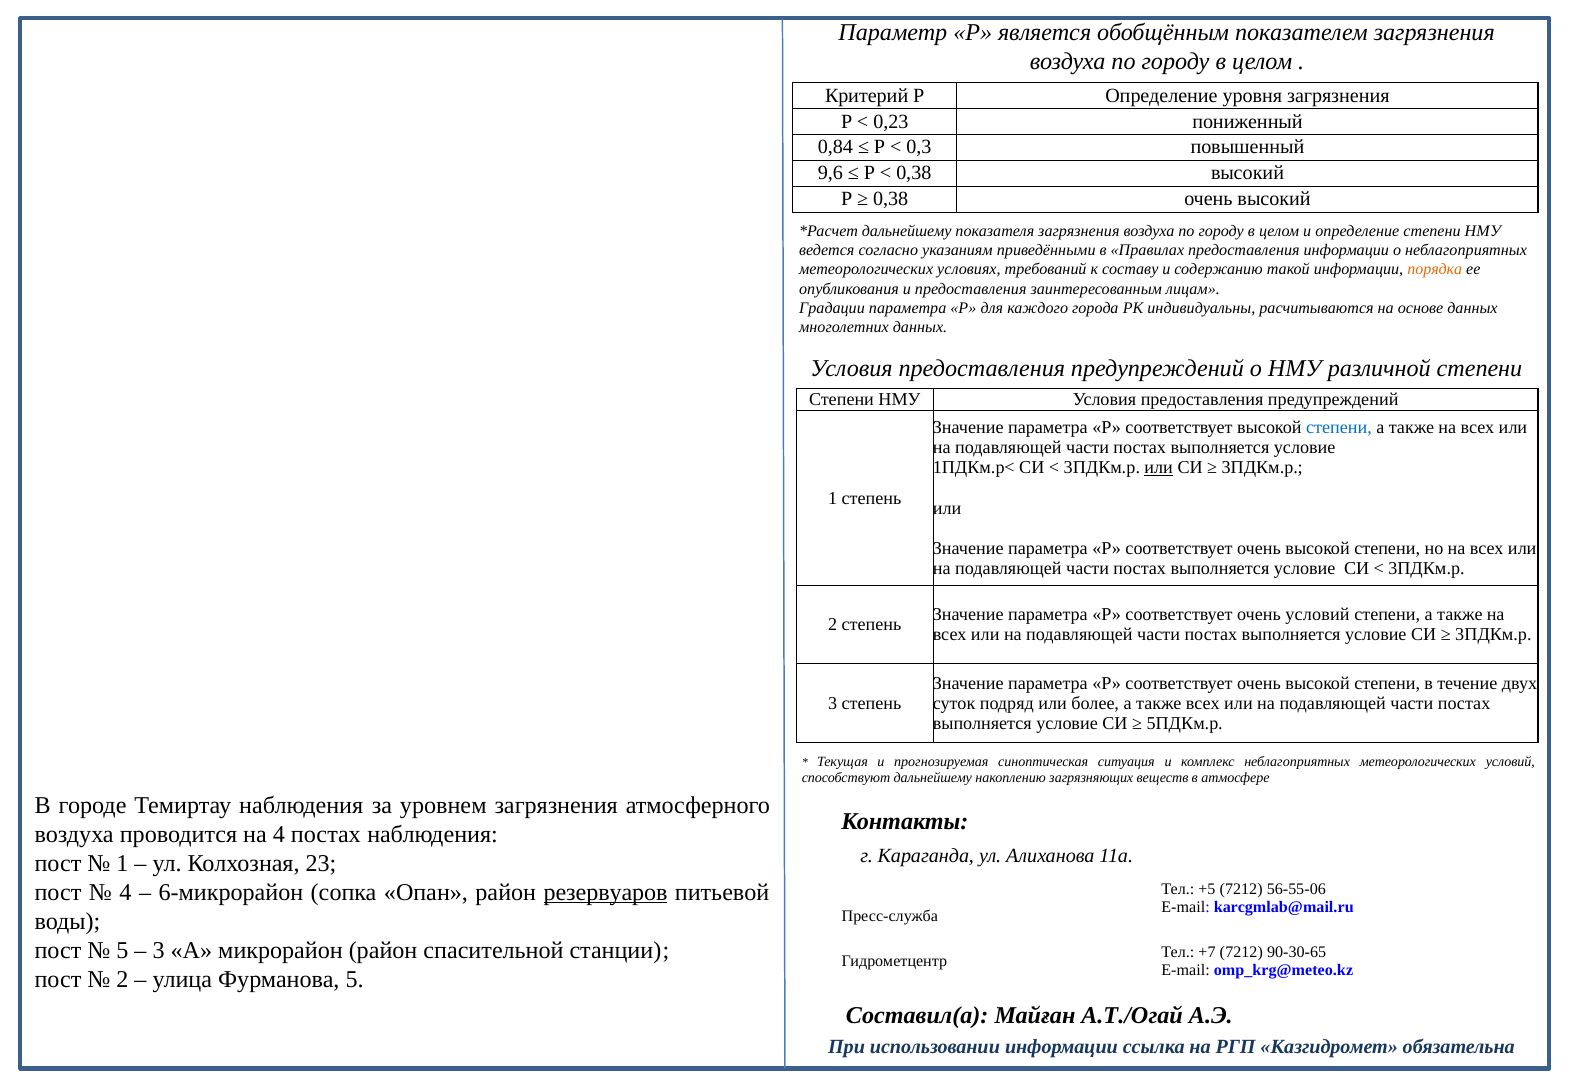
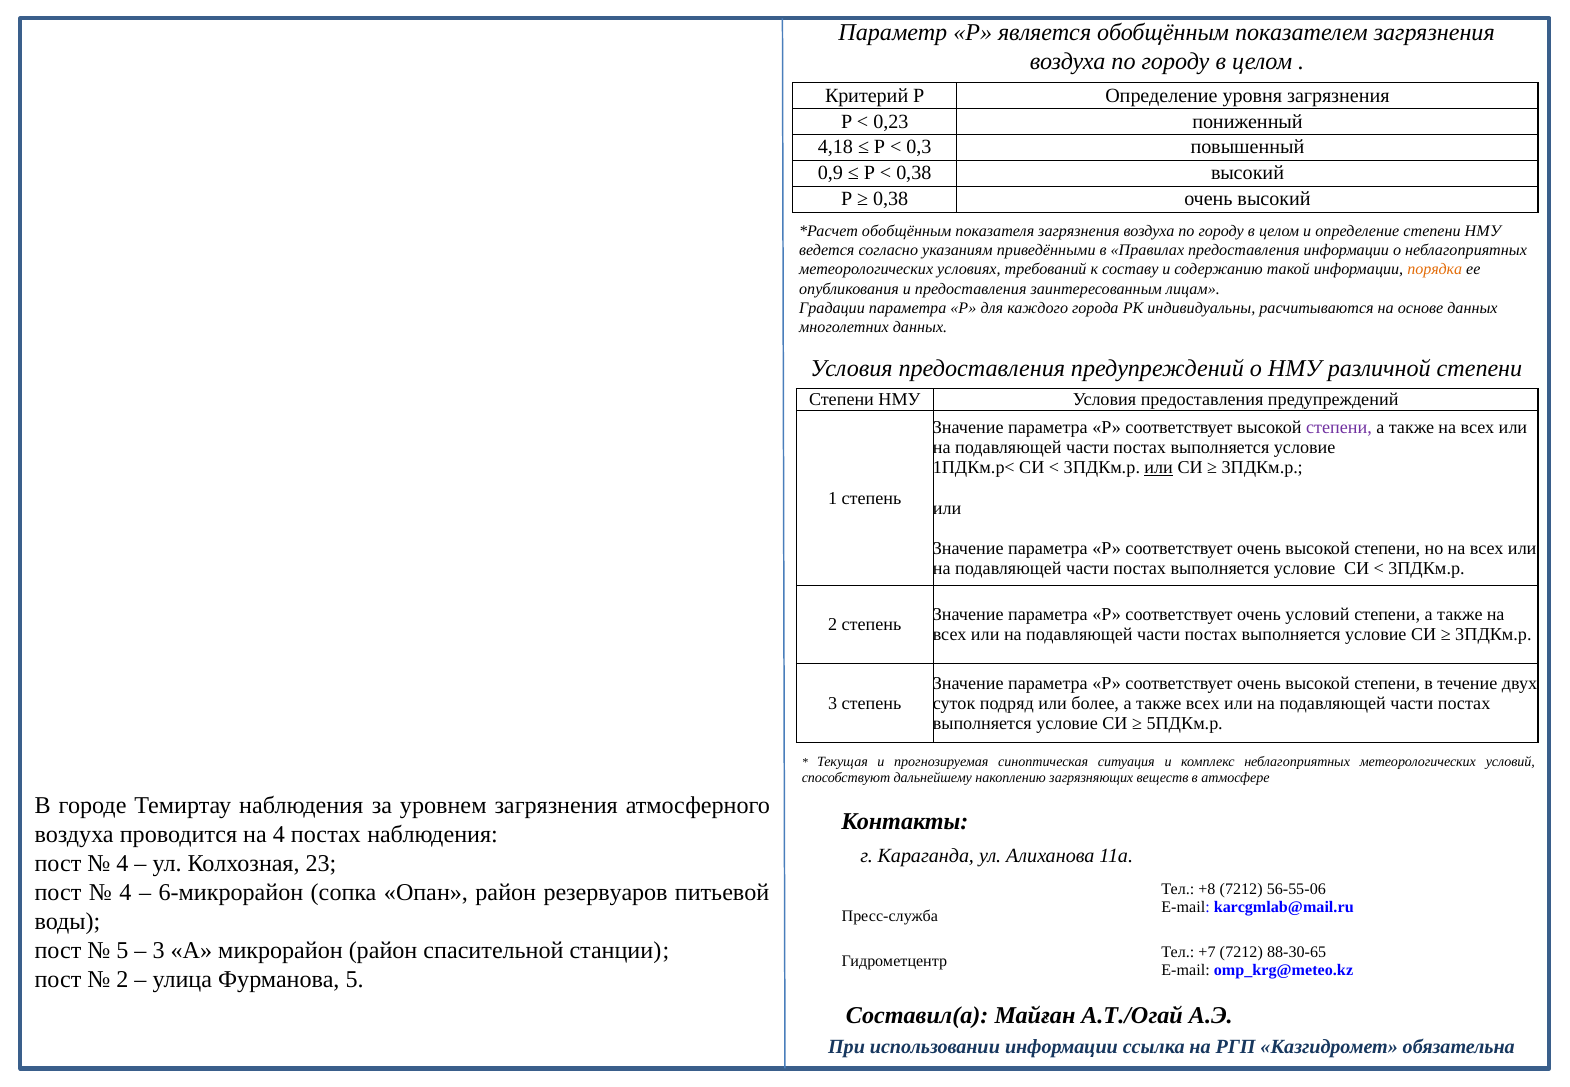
0,84: 0,84 -> 4,18
9,6: 9,6 -> 0,9
дальнейшему at (907, 231): дальнейшему -> обобщённым
степени at (1339, 428) colour: blue -> purple
1 at (122, 863): 1 -> 4
резервуаров underline: present -> none
+5: +5 -> +8
90-30-65: 90-30-65 -> 88-30-65
